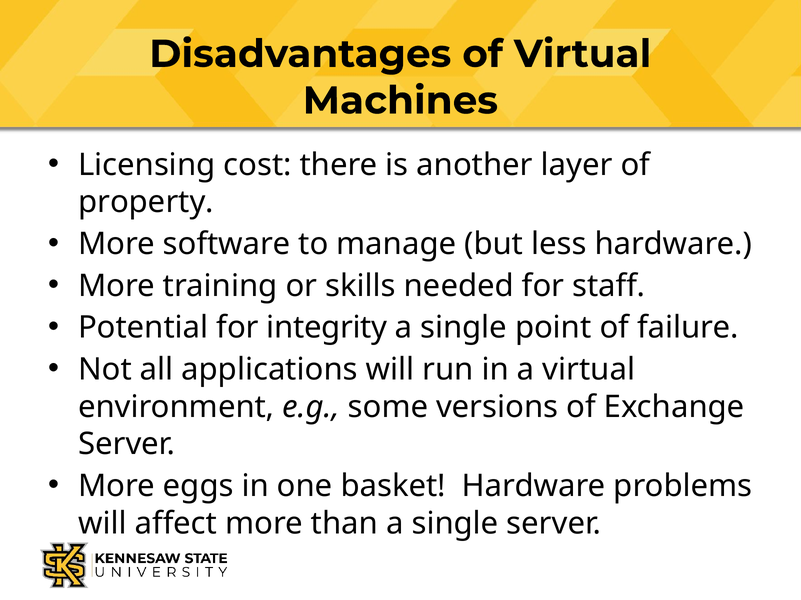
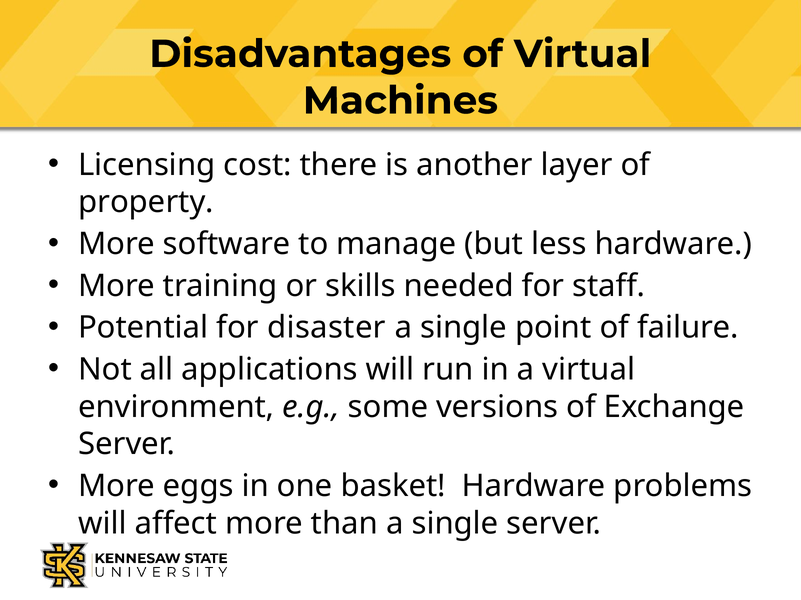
integrity: integrity -> disaster
